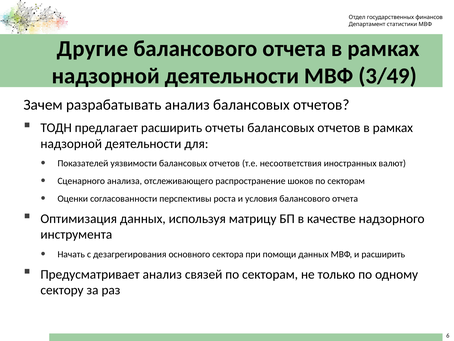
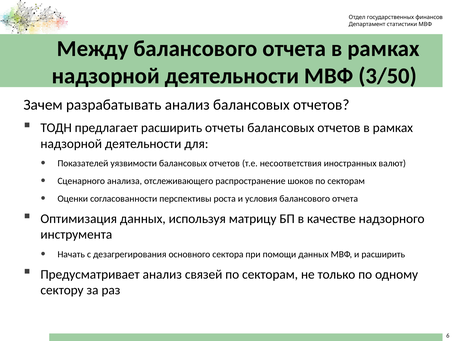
Другие: Другие -> Между
3/49: 3/49 -> 3/50
